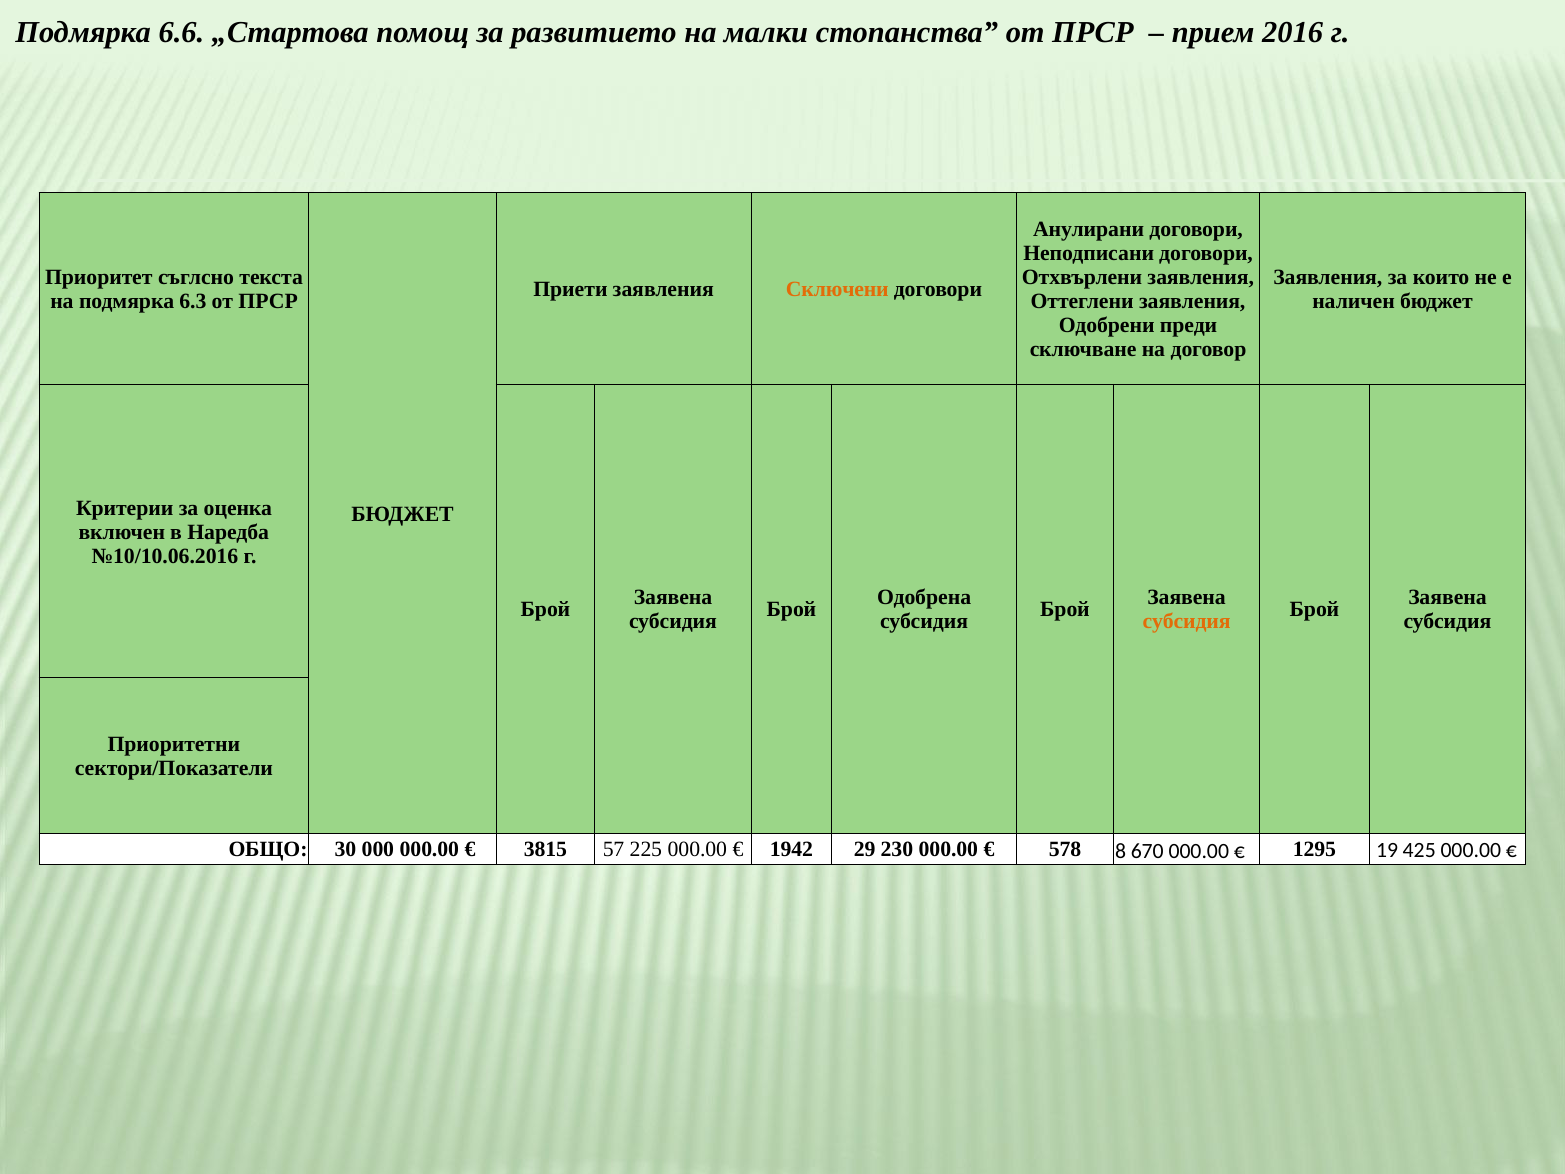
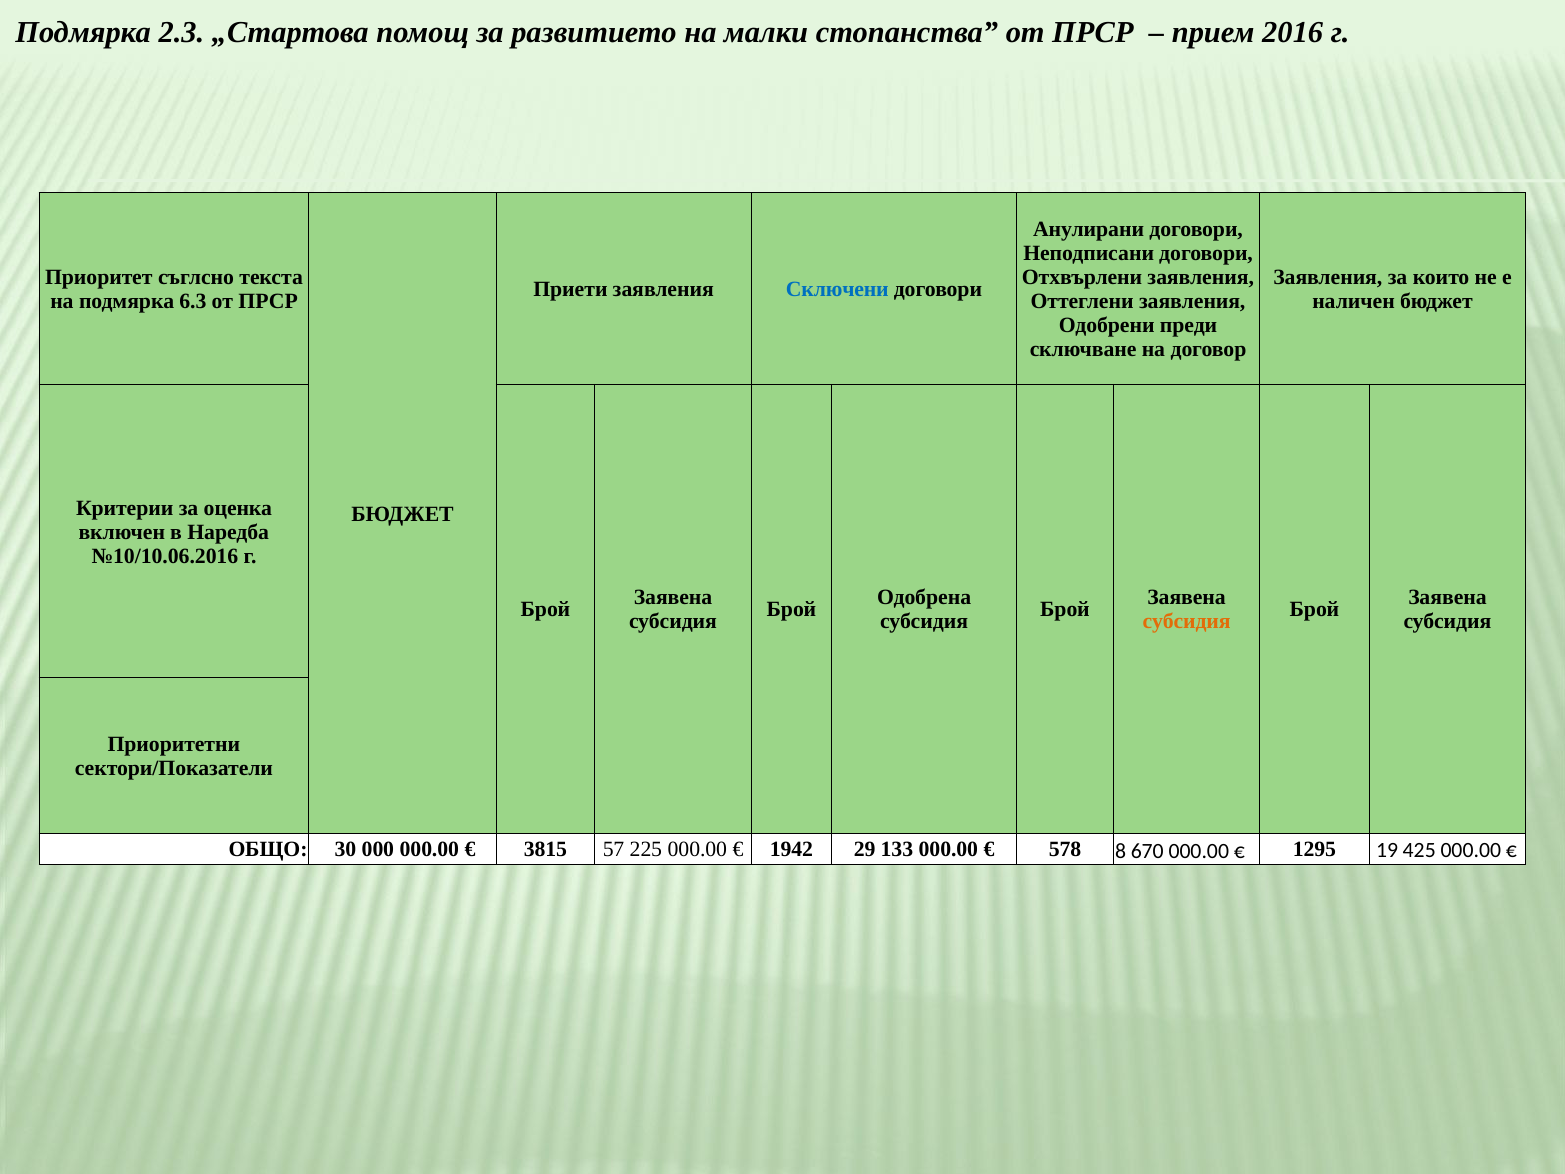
6.6: 6.6 -> 2.3
Сключени colour: orange -> blue
230: 230 -> 133
